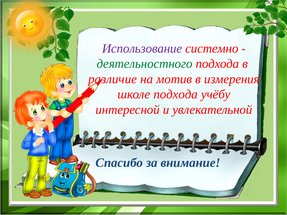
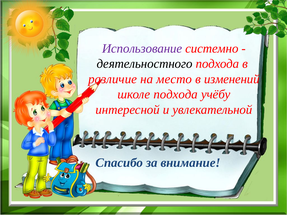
деятельностного colour: green -> black
мотив: мотив -> место
измерения: измерения -> изменений
